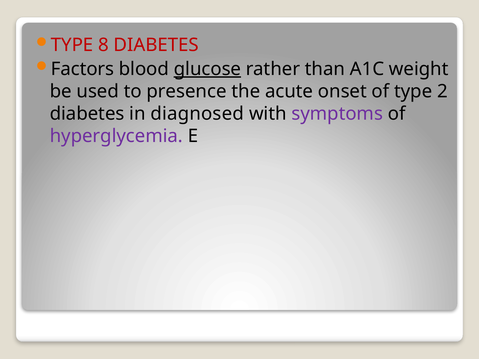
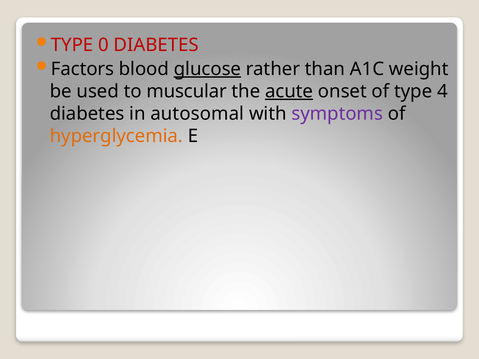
8: 8 -> 0
presence: presence -> muscular
acute underline: none -> present
2: 2 -> 4
diagnosed: diagnosed -> autosomal
hyperglycemia colour: purple -> orange
